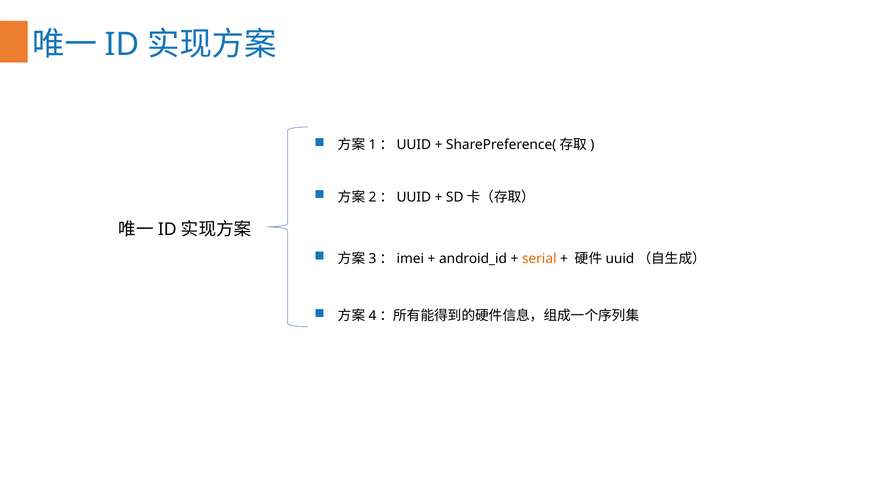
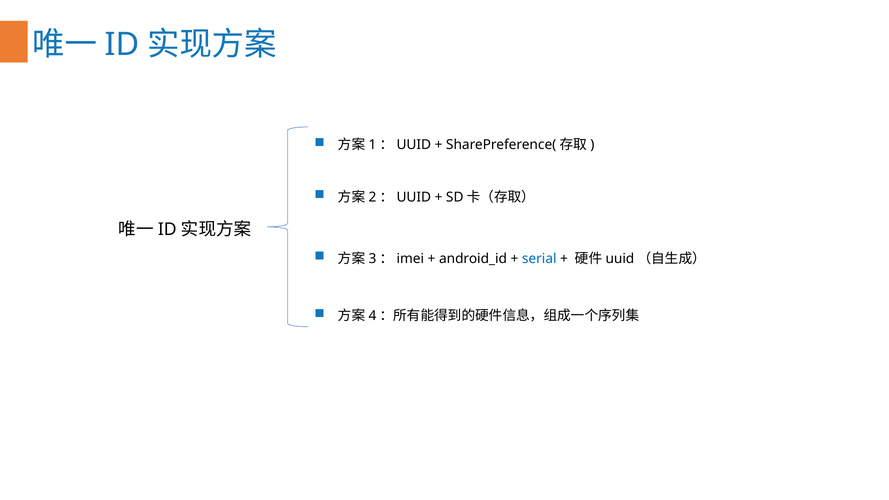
serial colour: orange -> blue
